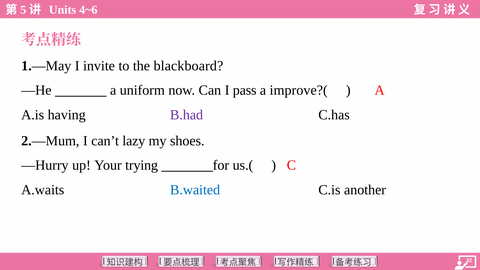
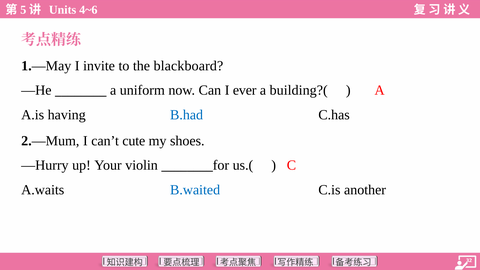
pass: pass -> ever
improve?(: improve?( -> building?(
B.had colour: purple -> blue
lazy: lazy -> cute
trying: trying -> violin
